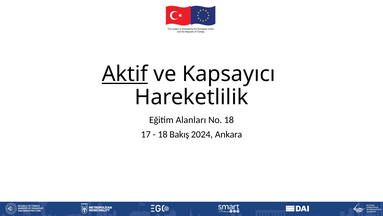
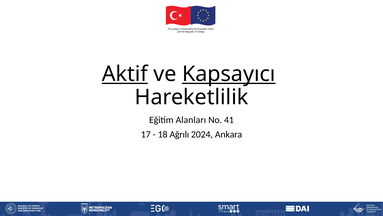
Kapsayıcı underline: none -> present
No 18: 18 -> 41
Bakış: Bakış -> Ağrılı
